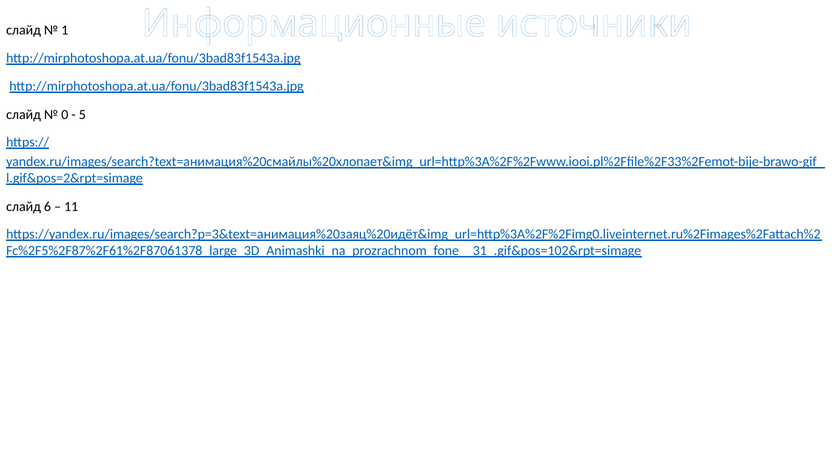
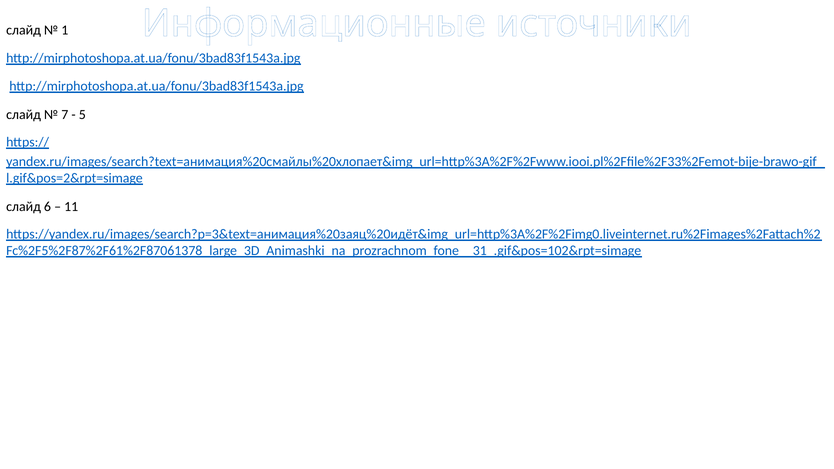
0: 0 -> 7
